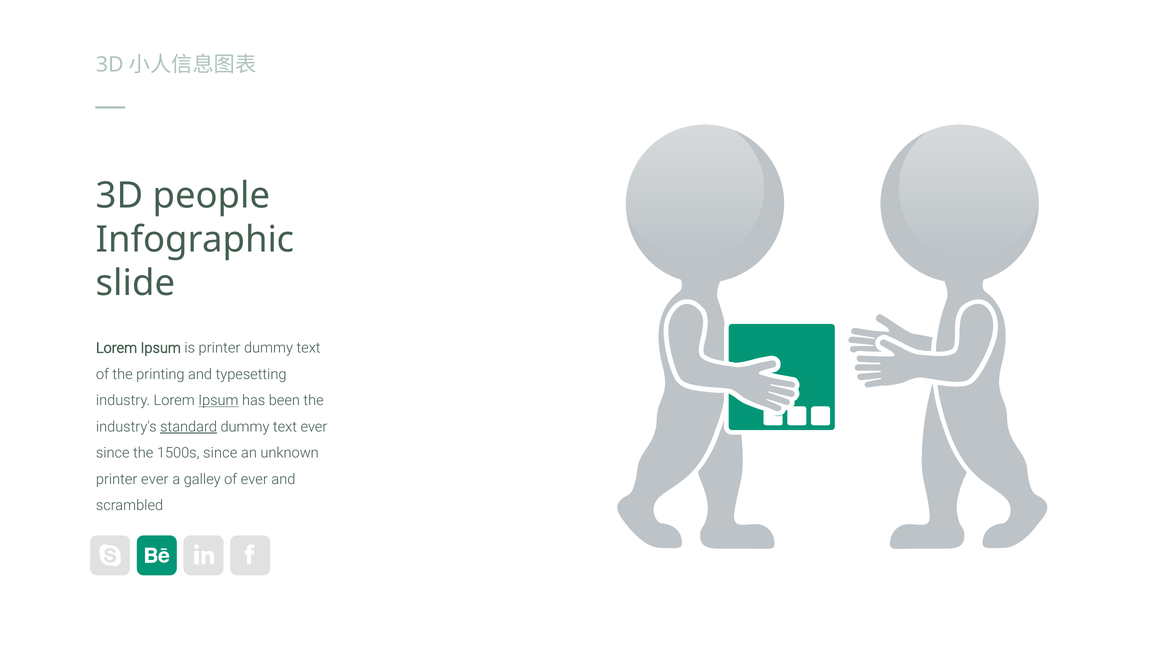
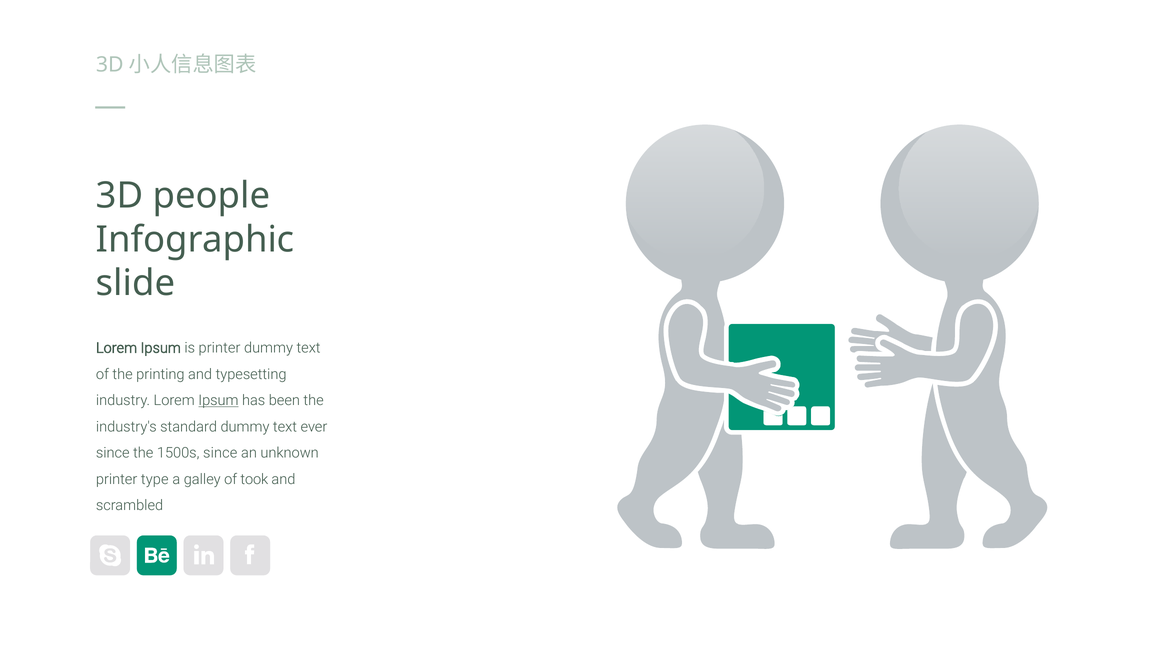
standard underline: present -> none
printer ever: ever -> type
of ever: ever -> took
